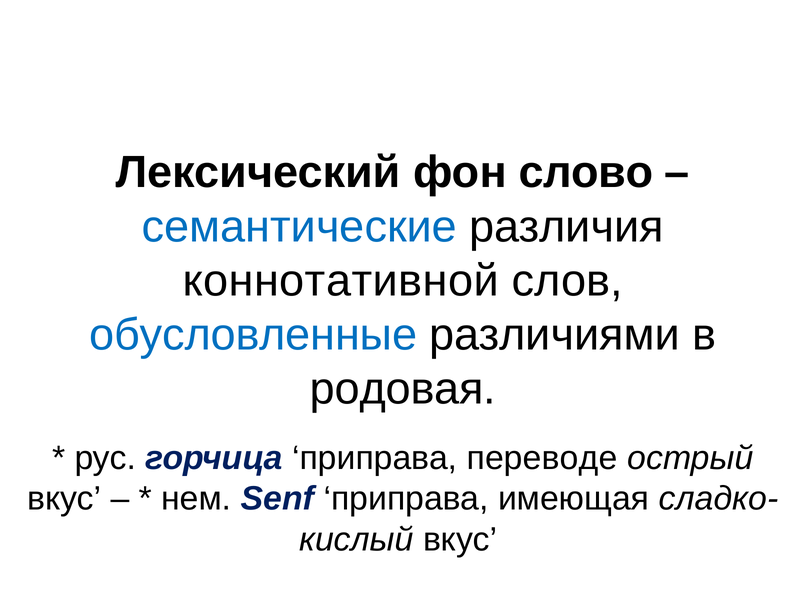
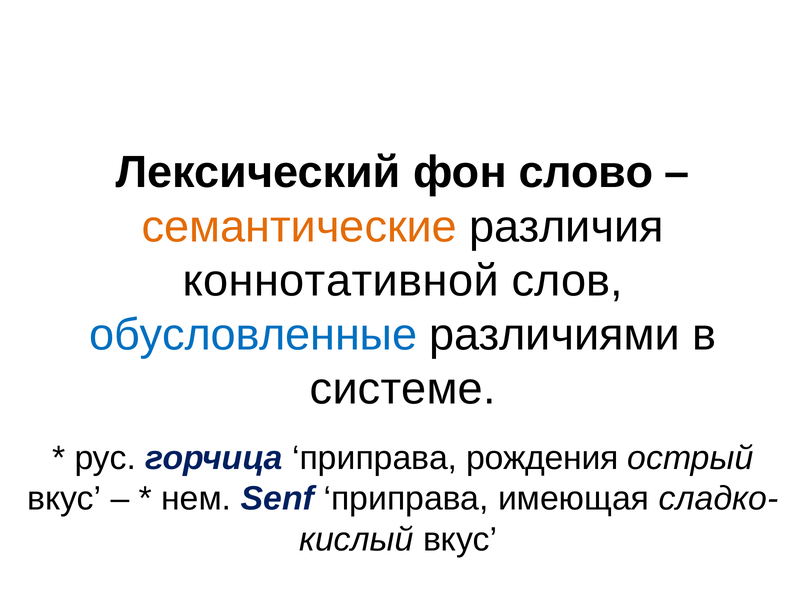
семантические colour: blue -> orange
родовая: родовая -> системе
переводе: переводе -> рождения
